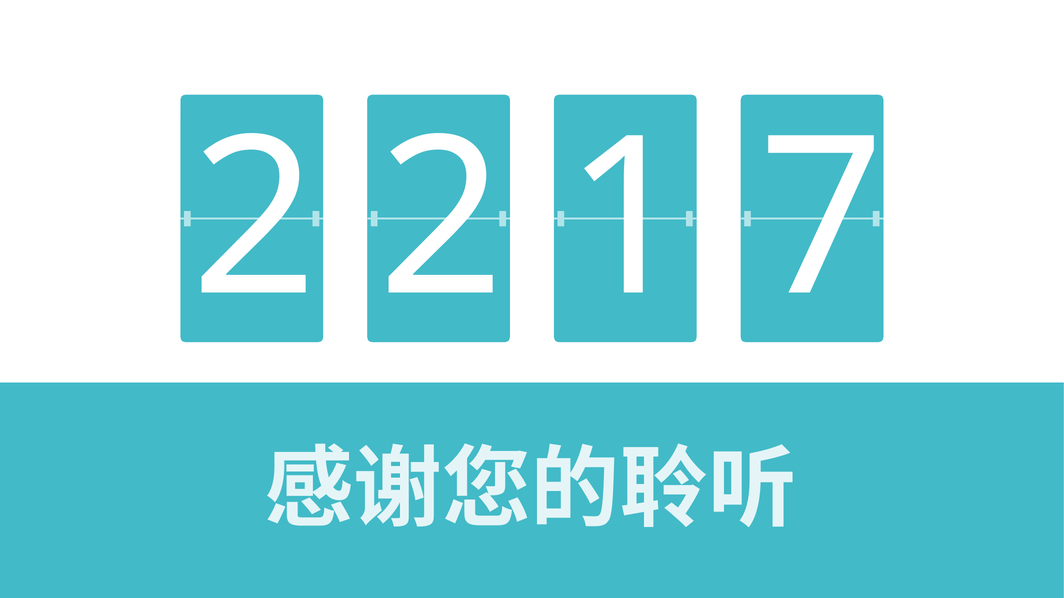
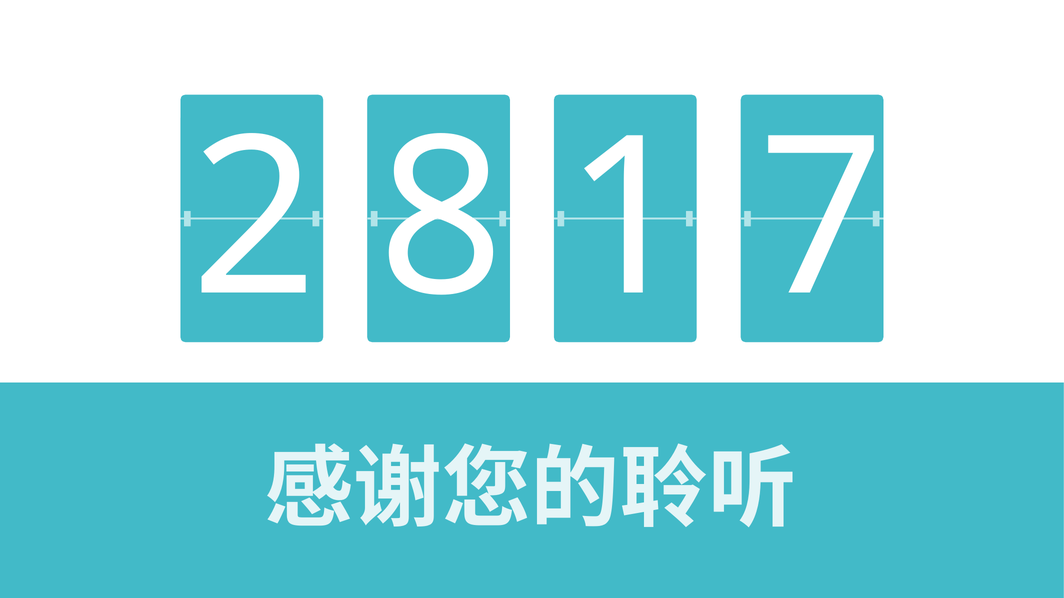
2 2: 2 -> 8
